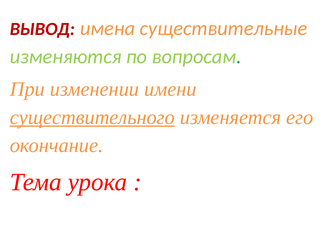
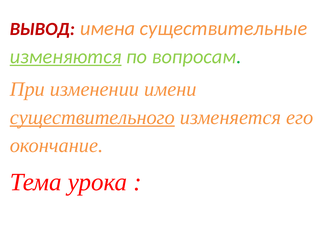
изменяются underline: none -> present
